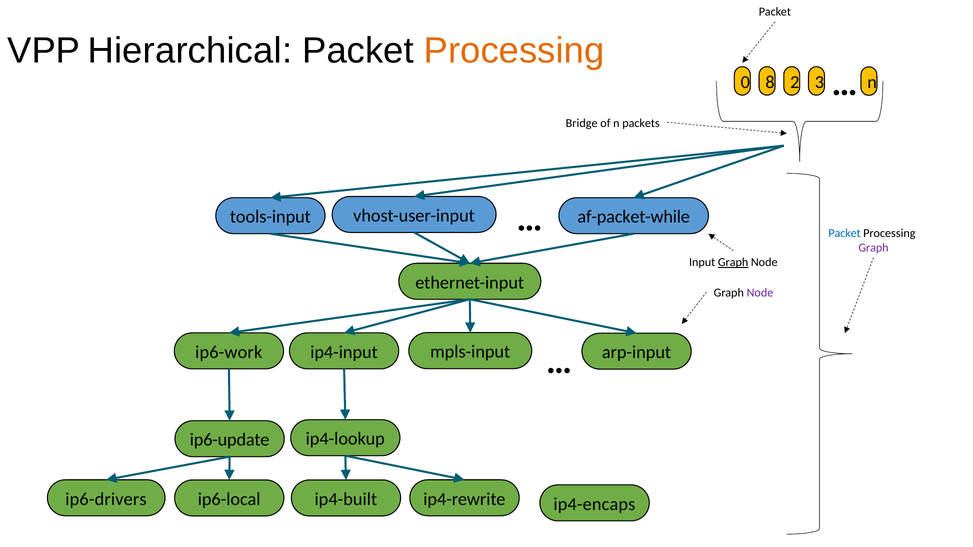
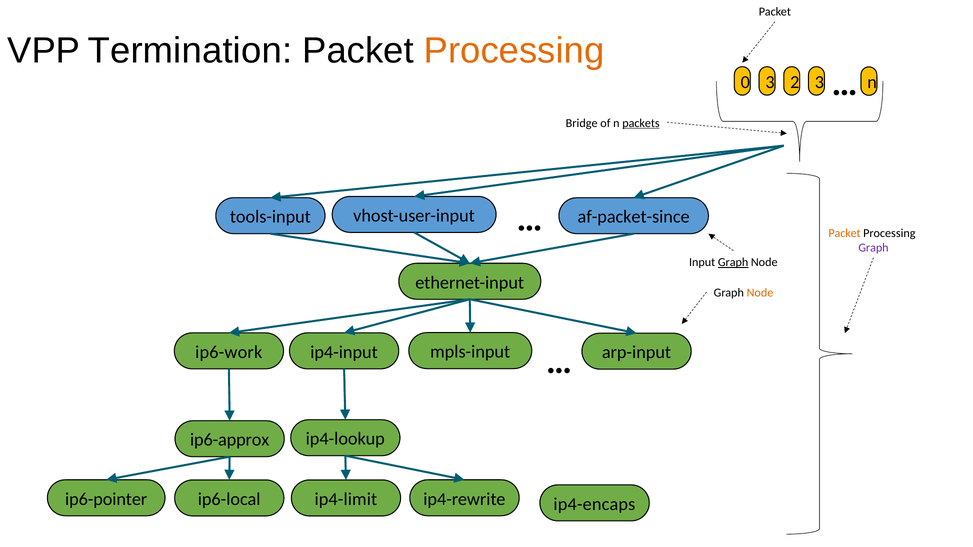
Hierarchical: Hierarchical -> Termination
0 8: 8 -> 3
packets underline: none -> present
af-packet-while: af-packet-while -> af-packet-since
Packet at (845, 233) colour: blue -> orange
Node at (760, 293) colour: purple -> orange
ip6-update: ip6-update -> ip6-approx
ip6-drivers: ip6-drivers -> ip6-pointer
ip4-built: ip4-built -> ip4-limit
